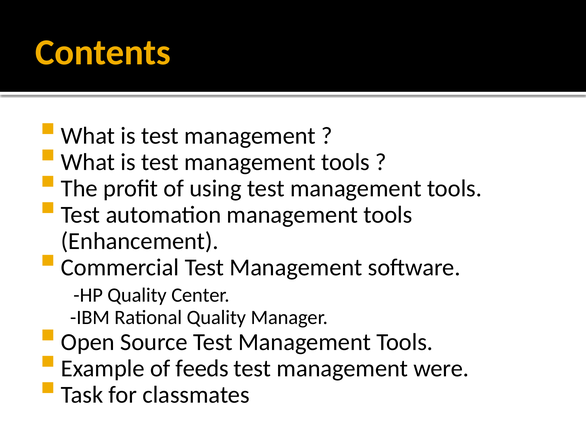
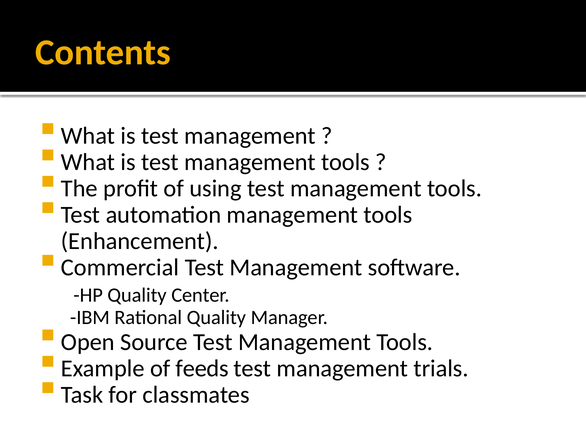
were: were -> trials
